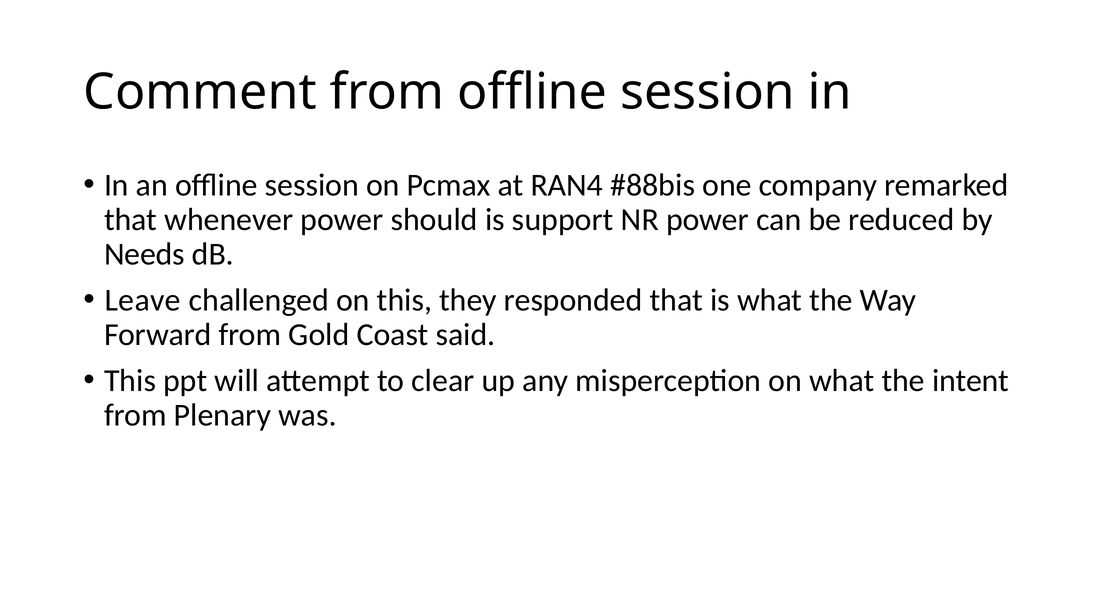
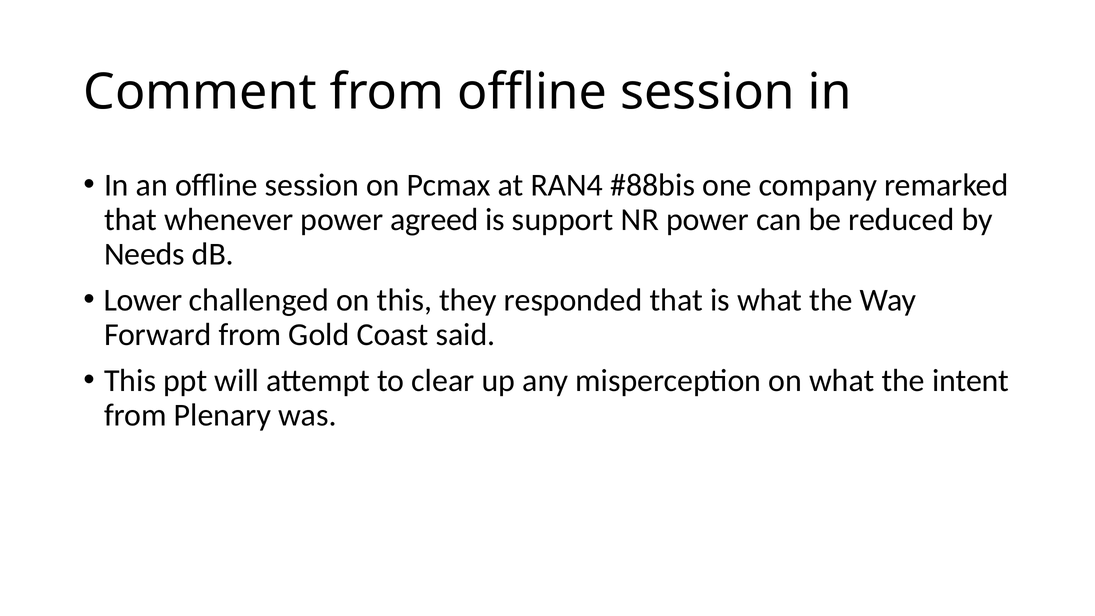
should: should -> agreed
Leave: Leave -> Lower
